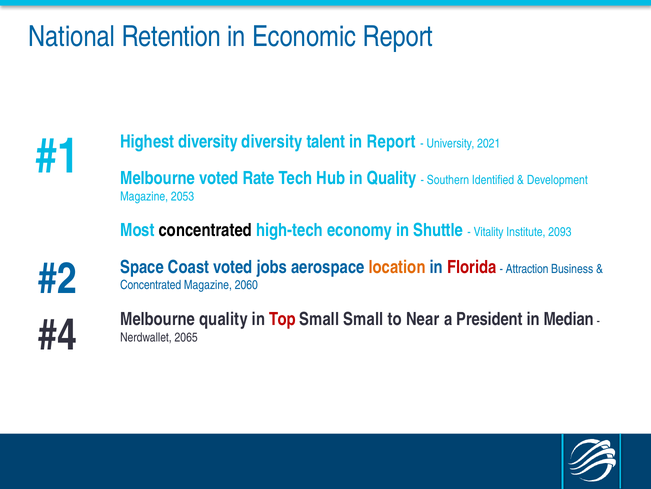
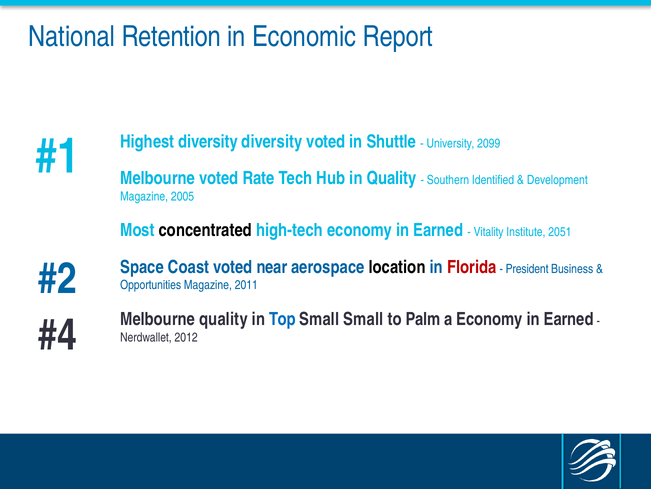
diversity talent: talent -> voted
in Report: Report -> Shuttle
2021: 2021 -> 2099
2053: 2053 -> 2005
high-tech economy in Shuttle: Shuttle -> Earned
2093: 2093 -> 2051
jobs: jobs -> near
location colour: orange -> black
Attraction: Attraction -> President
Concentrated at (151, 285): Concentrated -> Opportunities
2060: 2060 -> 2011
Top colour: red -> blue
Near: Near -> Palm
a President: President -> Economy
Median at (569, 319): Median -> Earned
2065: 2065 -> 2012
